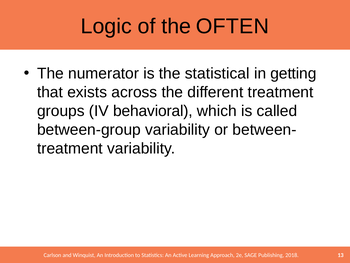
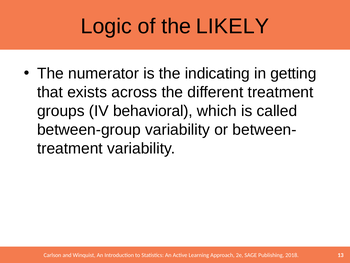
OFTEN: OFTEN -> LIKELY
statistical: statistical -> indicating
